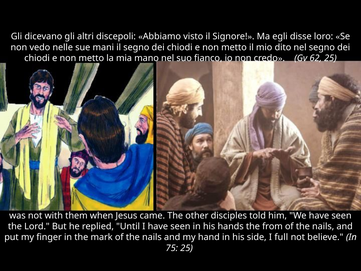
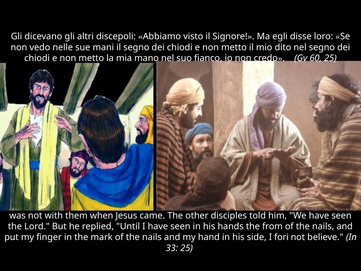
62: 62 -> 60
full: full -> fori
75: 75 -> 33
